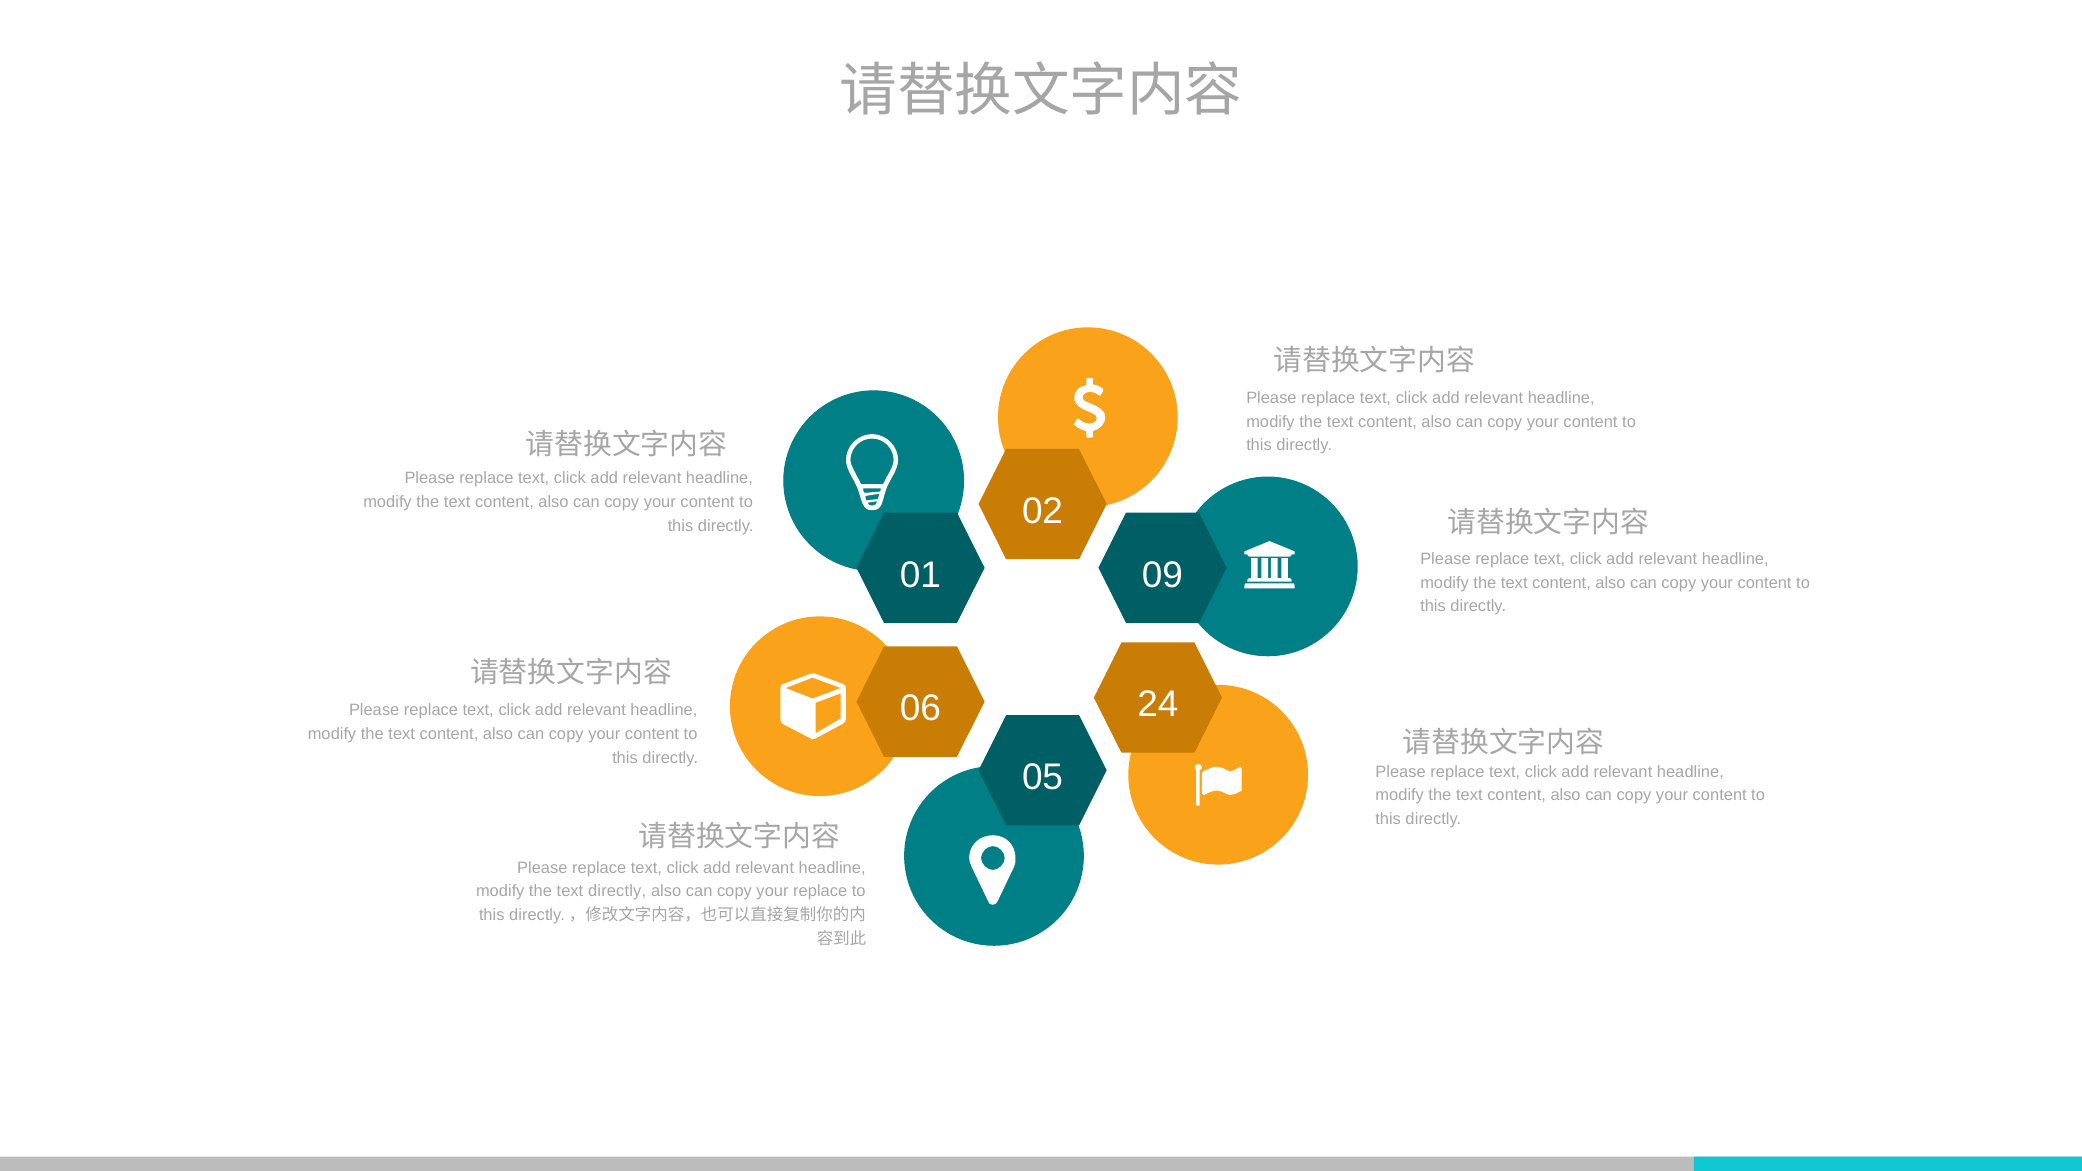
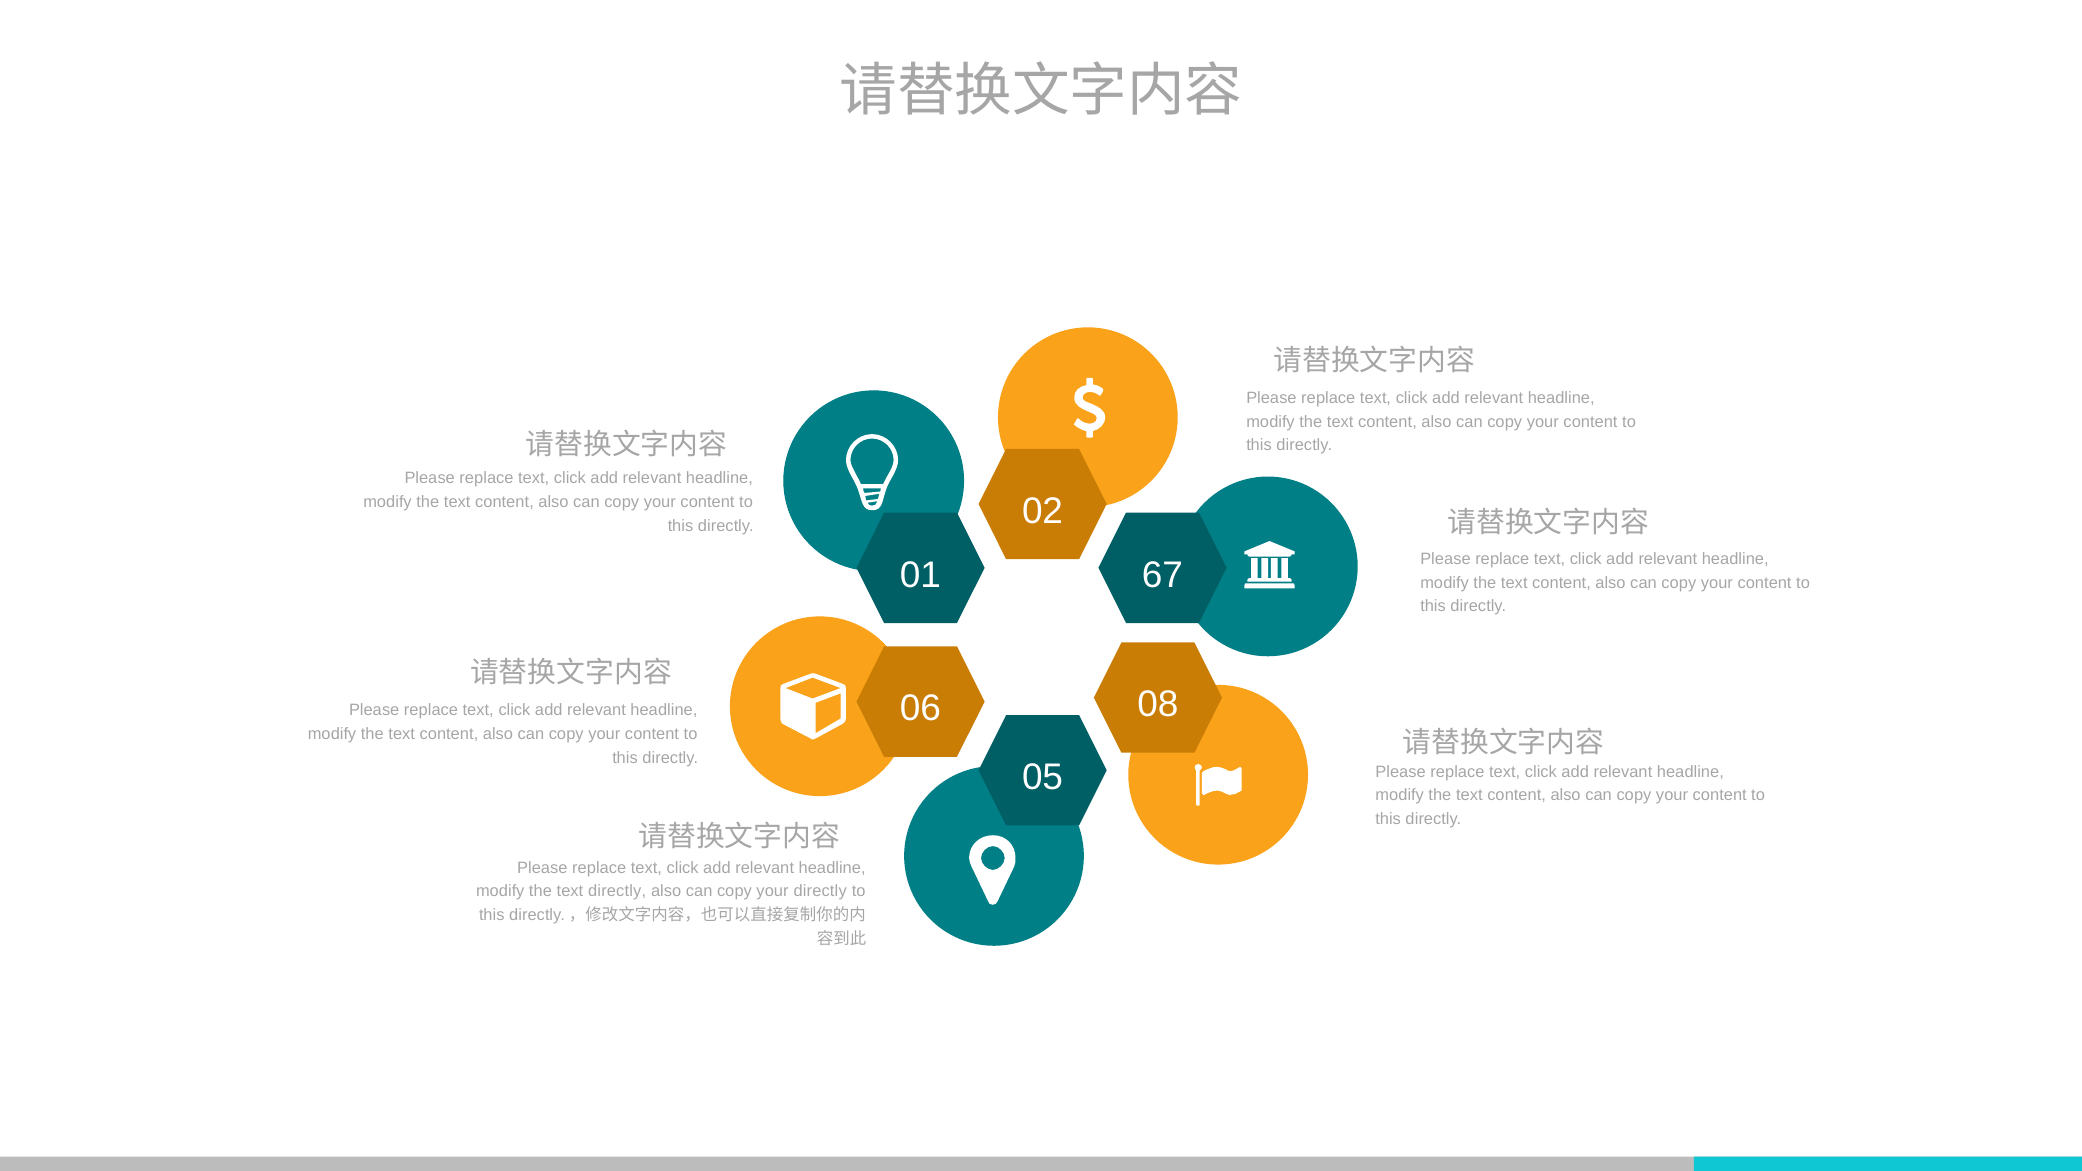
09: 09 -> 67
24: 24 -> 08
your replace: replace -> directly
